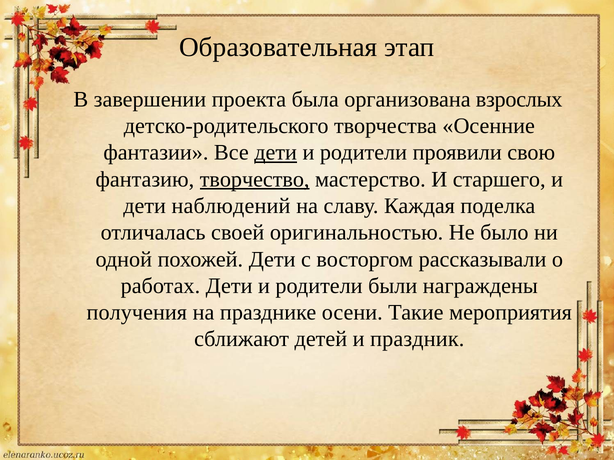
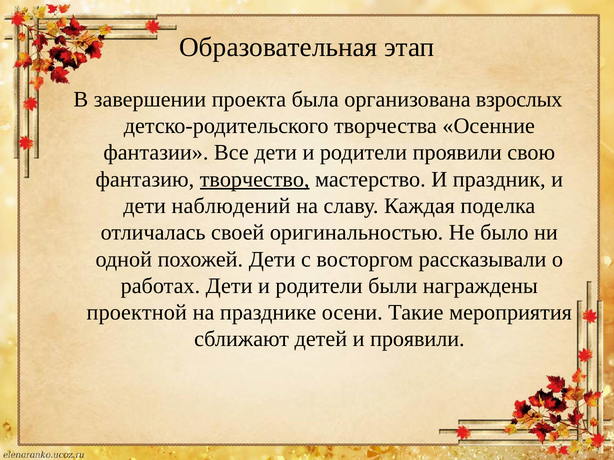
дети at (276, 153) underline: present -> none
старшего: старшего -> праздник
получения: получения -> проектной
и праздник: праздник -> проявили
